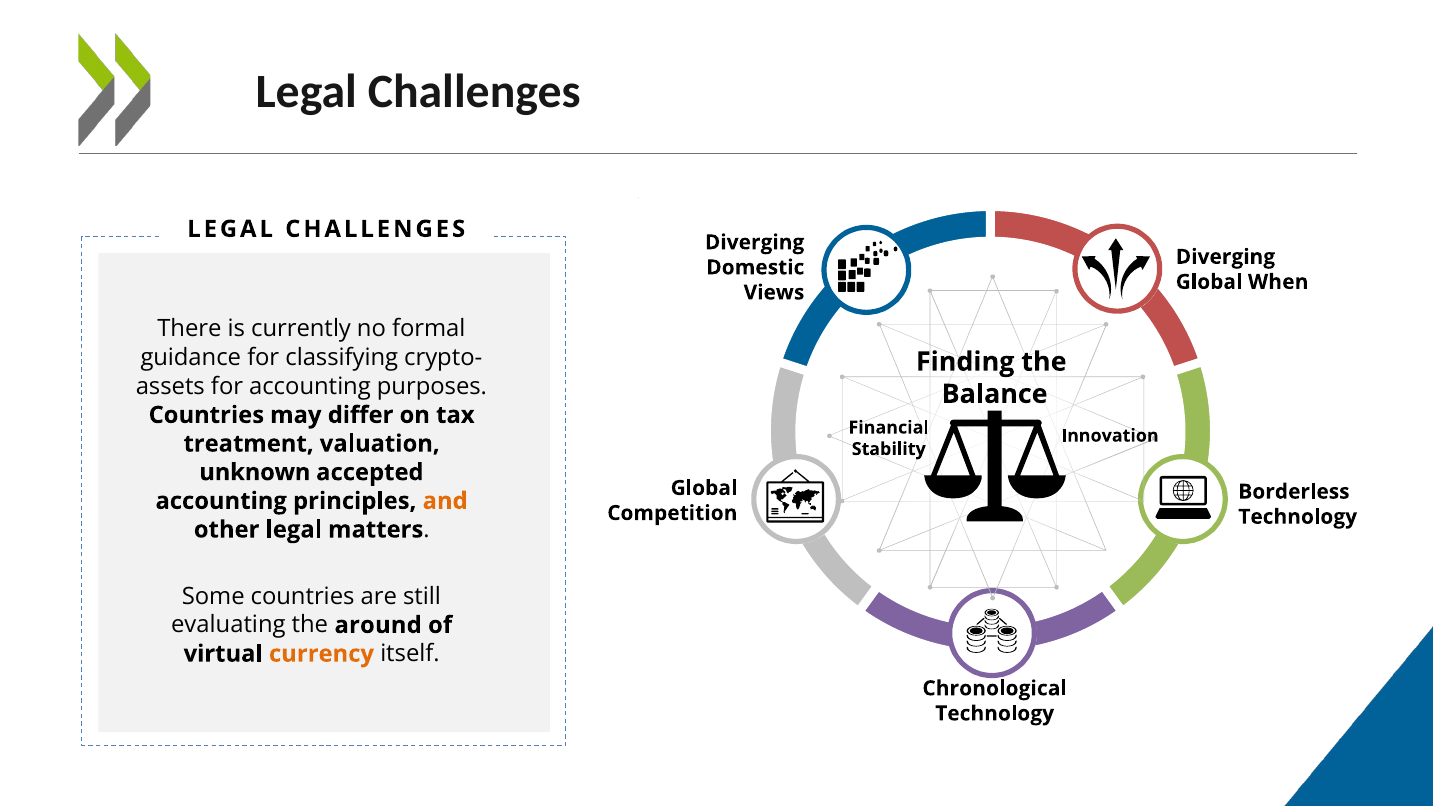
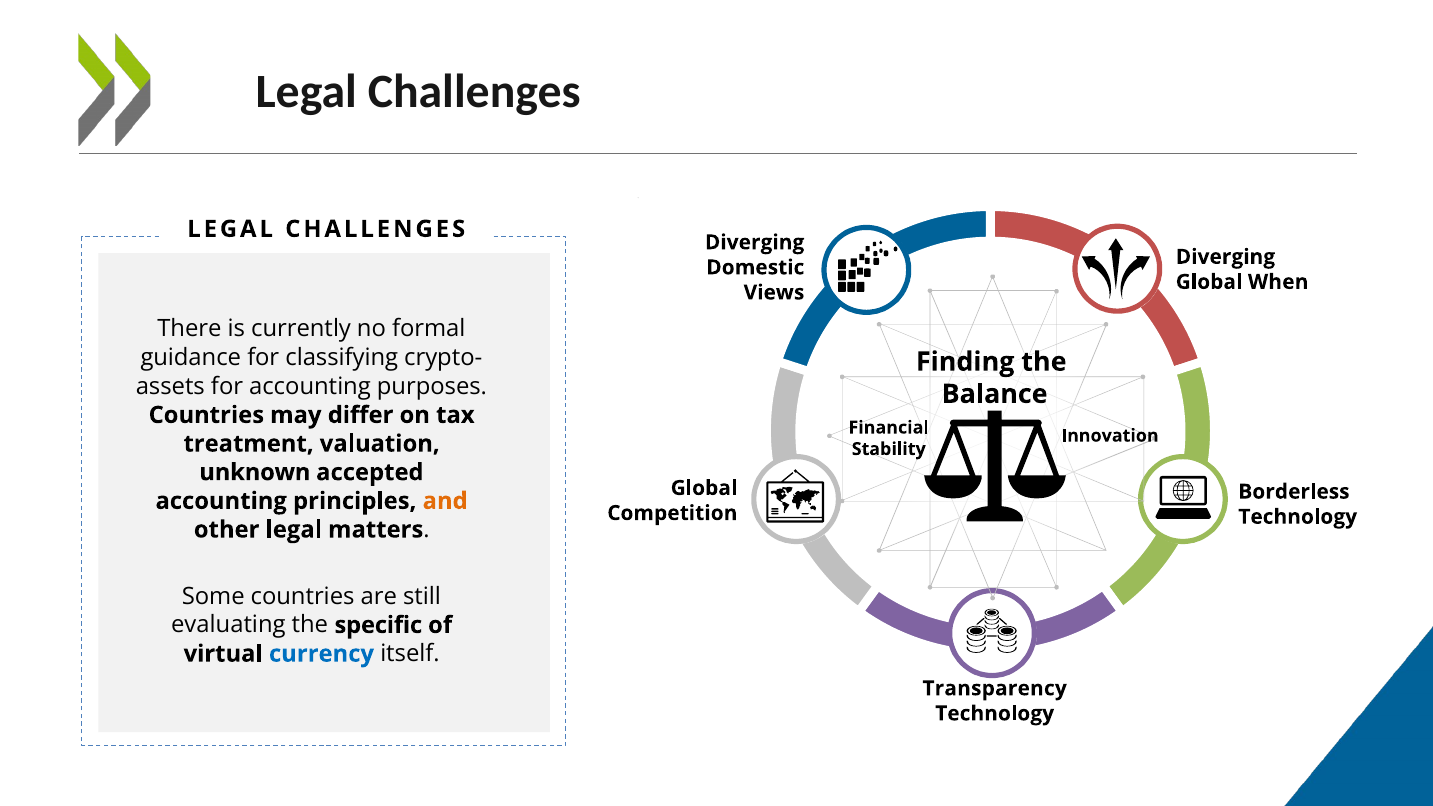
around: around -> specific
currency colour: orange -> blue
Chronological: Chronological -> Transparency
